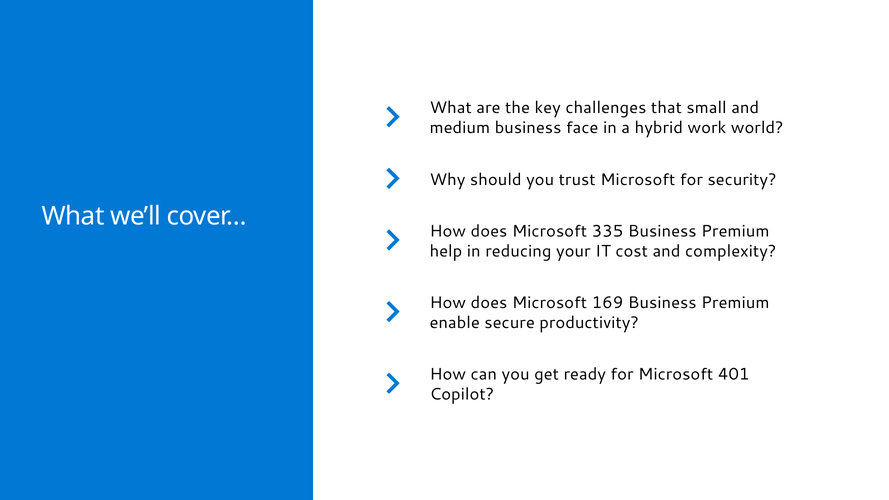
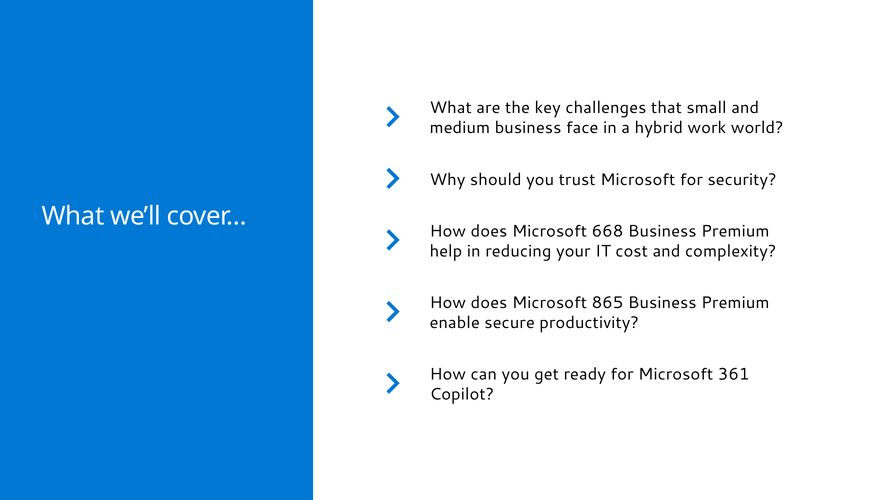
335: 335 -> 668
169: 169 -> 865
401: 401 -> 361
